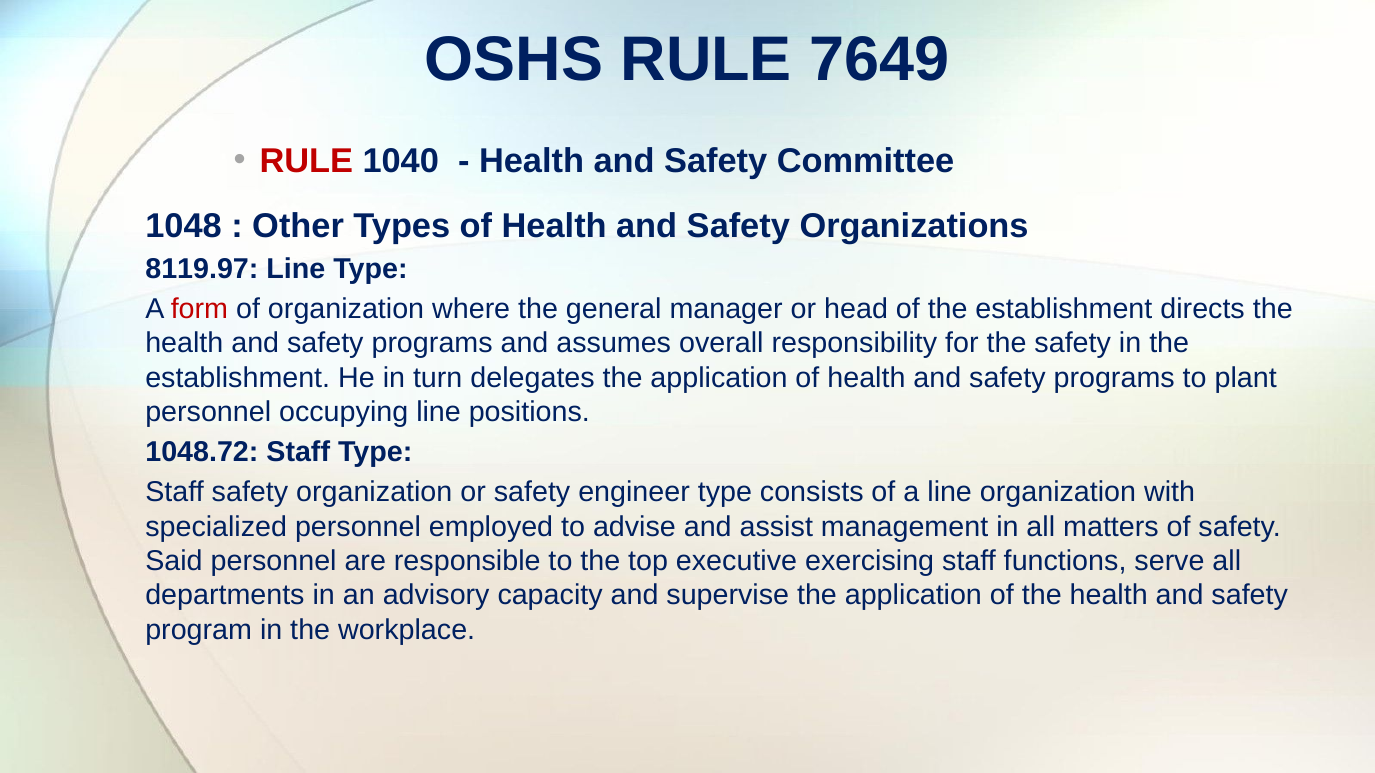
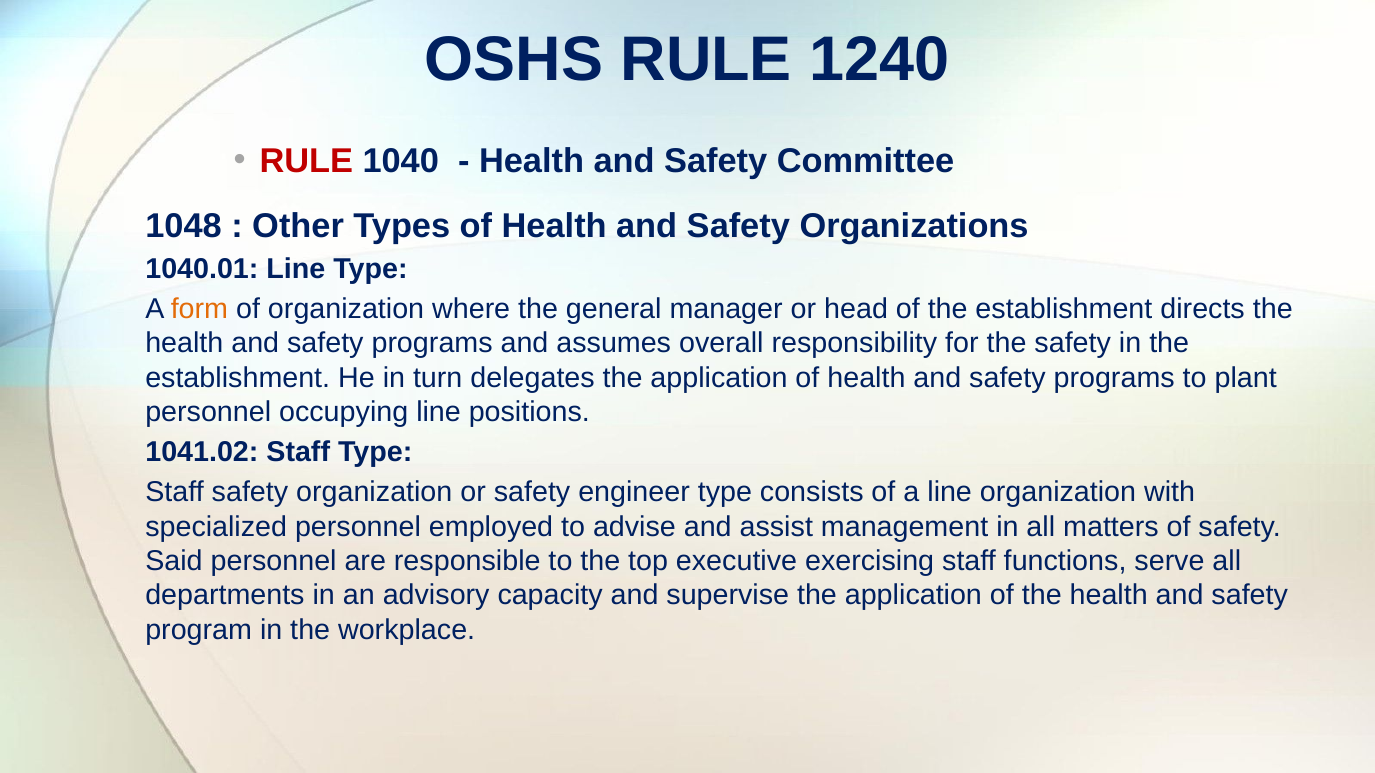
7649: 7649 -> 1240
8119.97: 8119.97 -> 1040.01
form colour: red -> orange
1048.72: 1048.72 -> 1041.02
